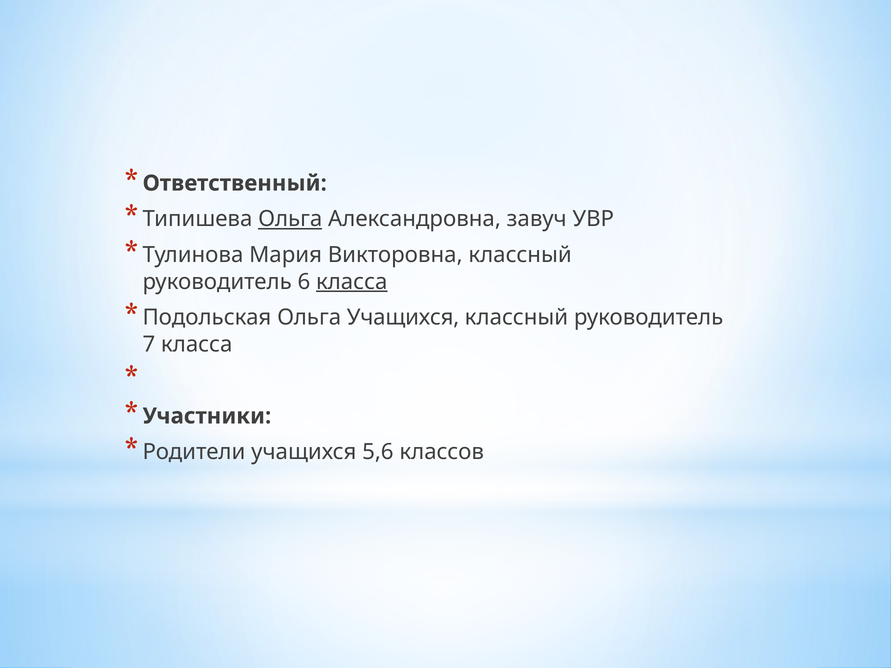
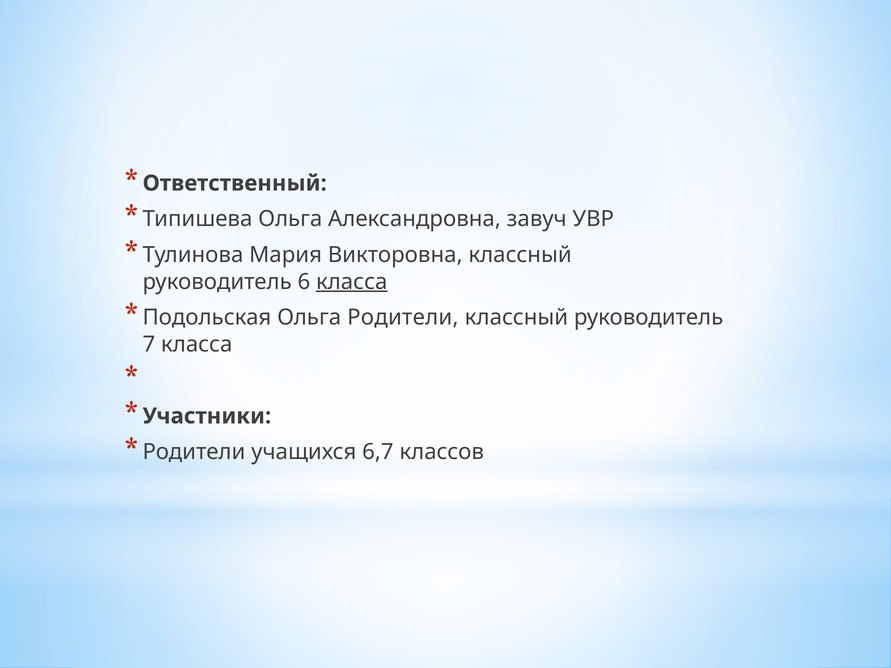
Ольга at (290, 219) underline: present -> none
Ольга Учащихся: Учащихся -> Родители
5,6: 5,6 -> 6,7
